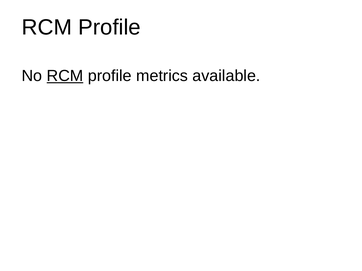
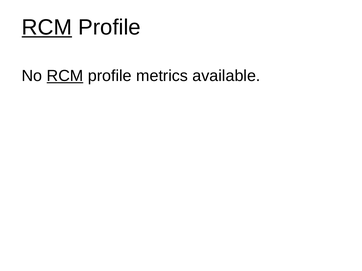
RCM at (47, 27) underline: none -> present
